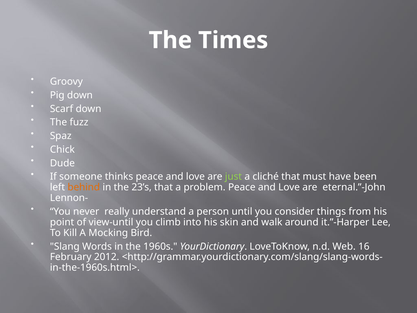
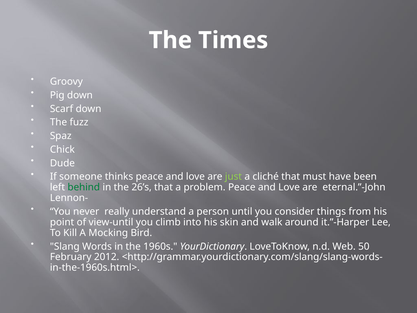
behind colour: orange -> green
23’s: 23’s -> 26’s
16: 16 -> 50
